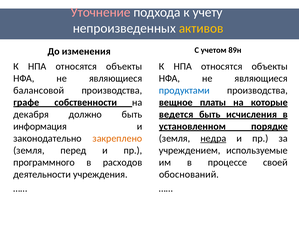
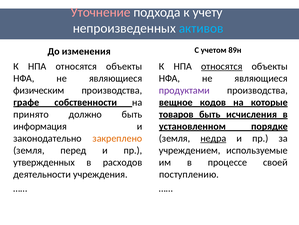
активов colour: yellow -> light blue
относятся at (222, 66) underline: none -> present
балансовой: балансовой -> физическим
продуктами colour: blue -> purple
платы: платы -> кодов
декабря: декабря -> принято
ведется: ведется -> товаров
программного: программного -> утвержденных
обоснований: обоснований -> поступлению
